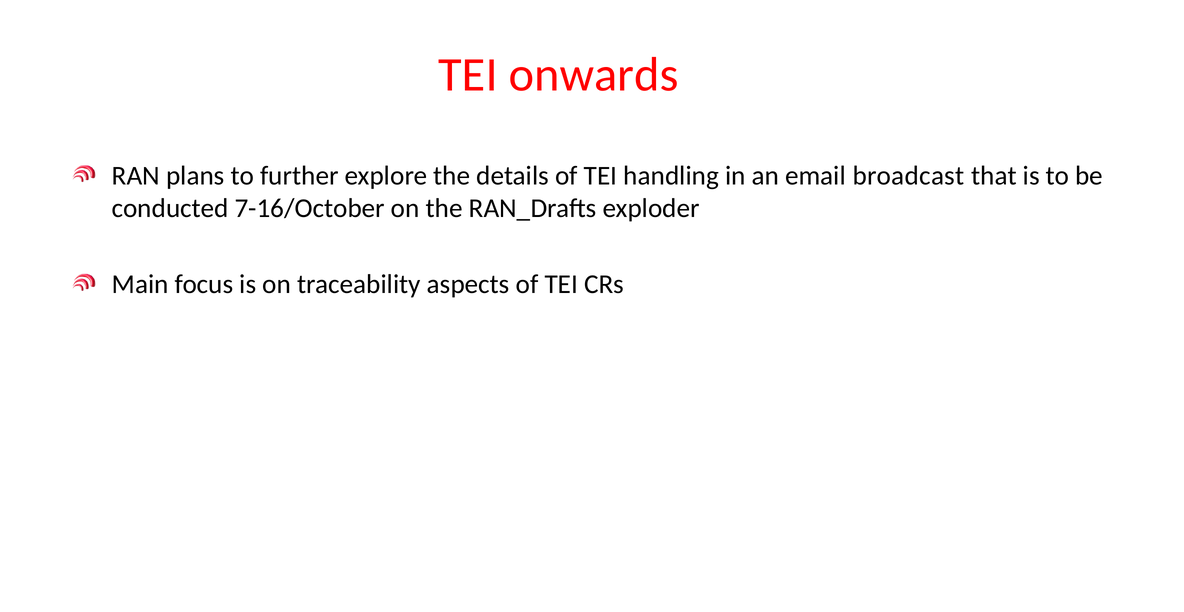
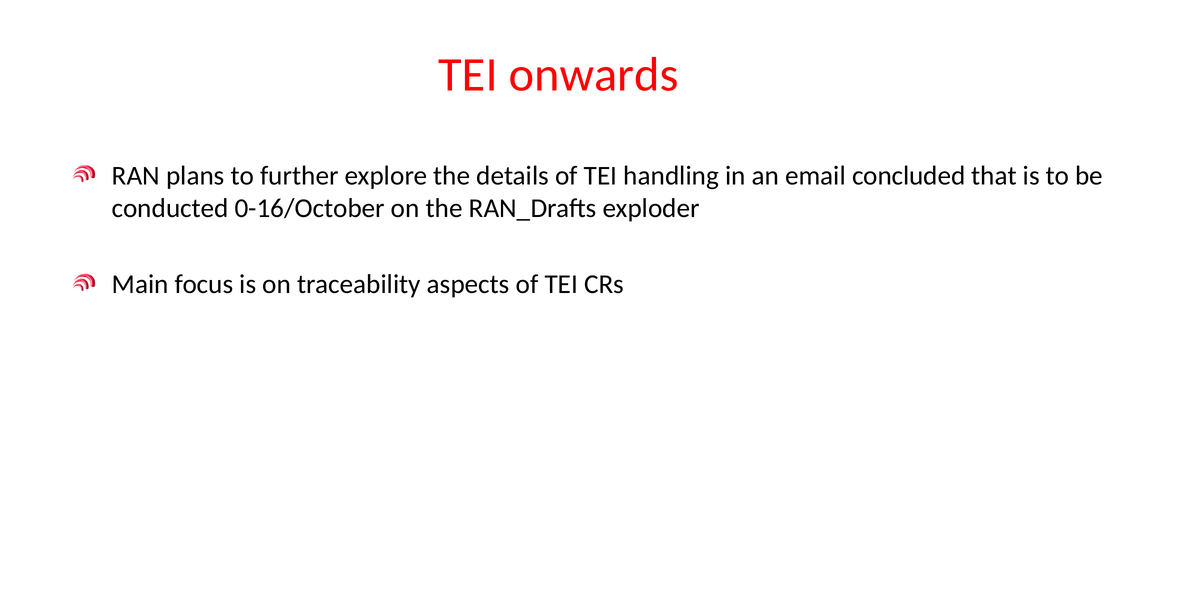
broadcast: broadcast -> concluded
7-16/October: 7-16/October -> 0-16/October
